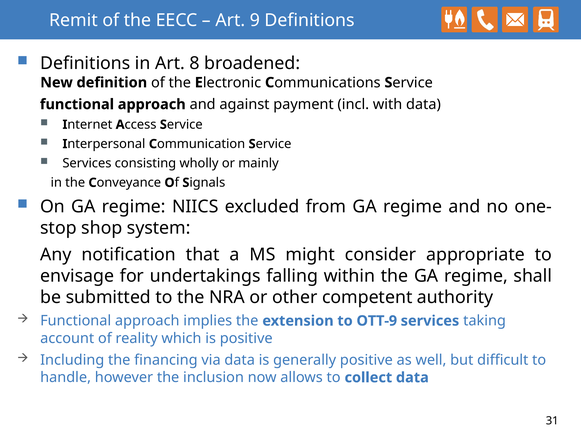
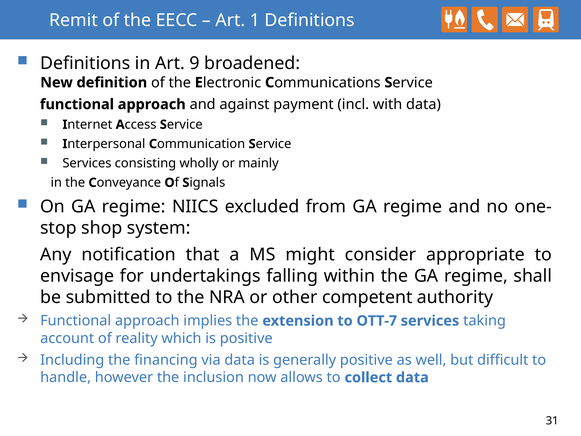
9: 9 -> 1
8: 8 -> 9
OTT-9: OTT-9 -> OTT-7
